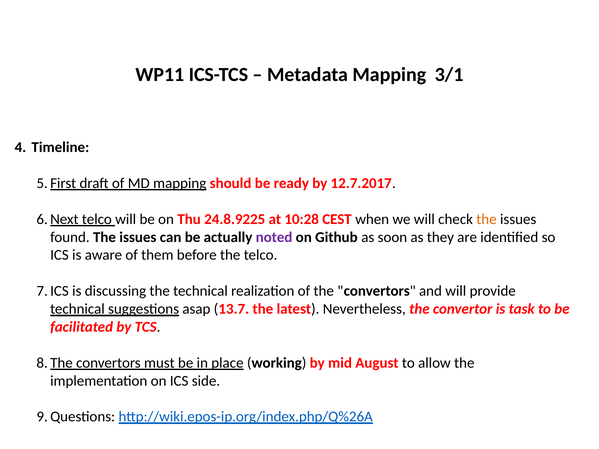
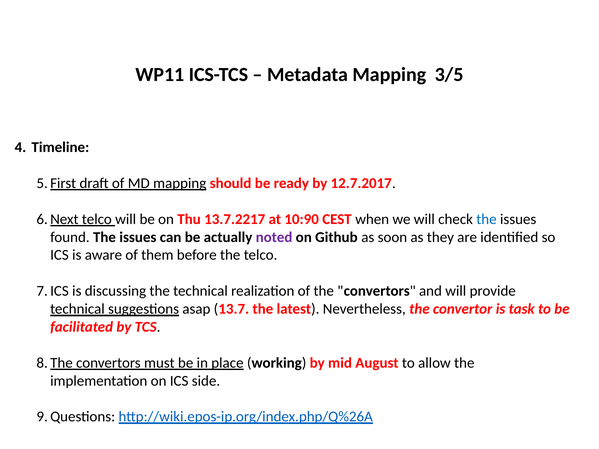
3/1: 3/1 -> 3/5
24.8.9225: 24.8.9225 -> 13.7.2217
10:28: 10:28 -> 10:90
the at (486, 219) colour: orange -> blue
